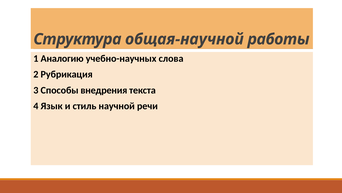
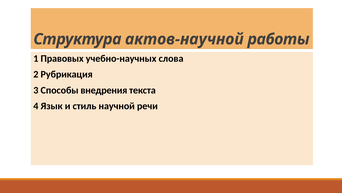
общая-научной: общая-научной -> актов-научной
Аналогию: Аналогию -> Правовых
